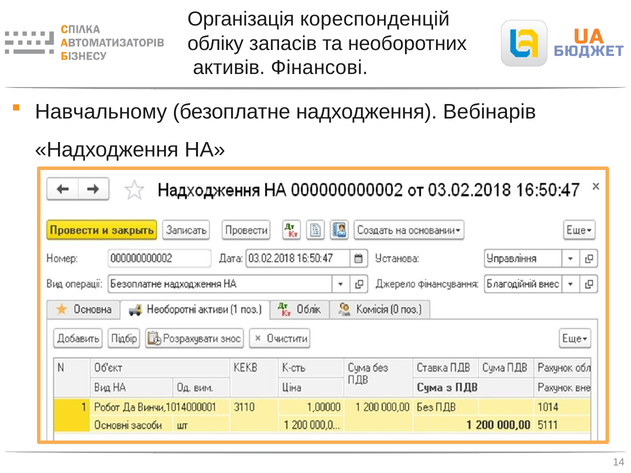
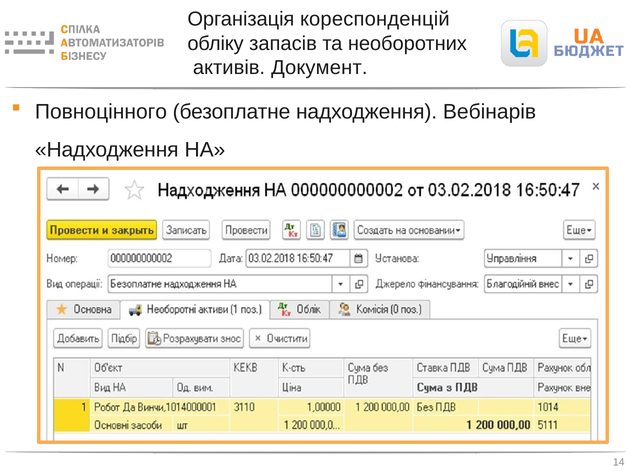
Фінансові: Фінансові -> Документ
Навчальному: Навчальному -> Повноцінного
